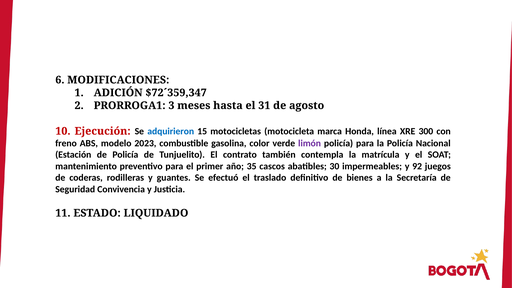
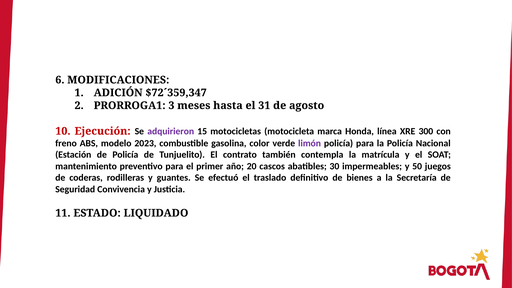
adquirieron colour: blue -> purple
35: 35 -> 20
92: 92 -> 50
